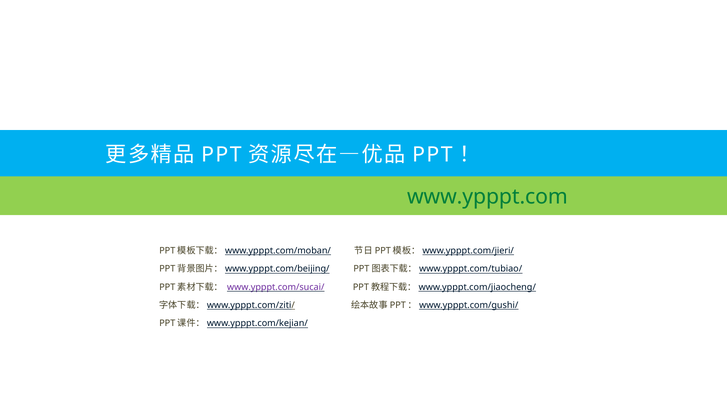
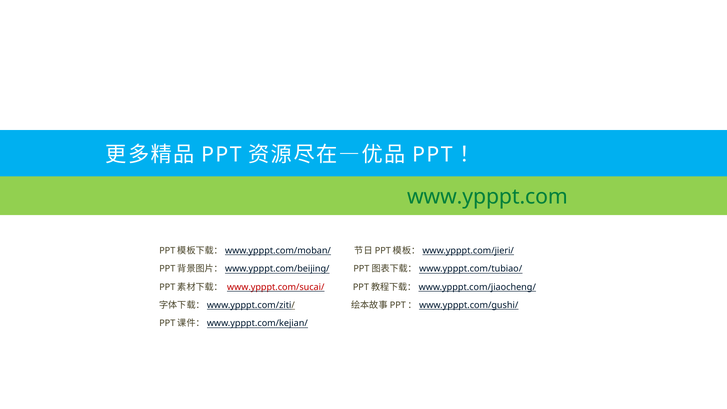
www.ypppt.com/sucai/ colour: purple -> red
